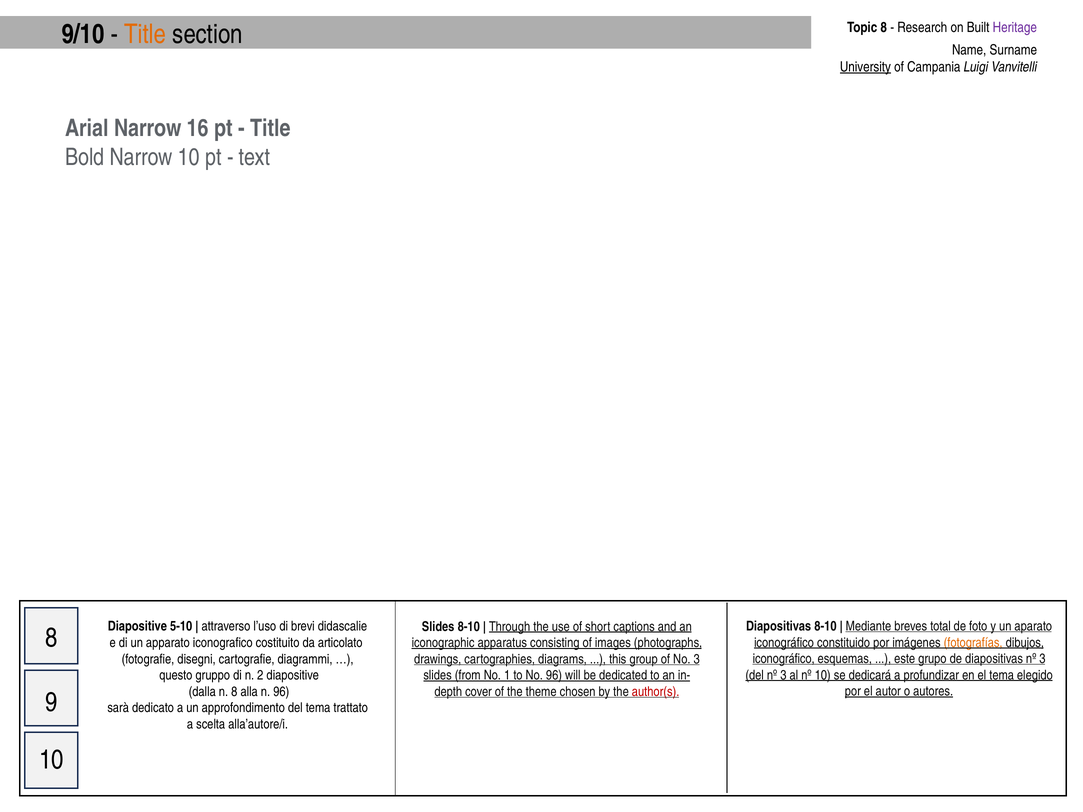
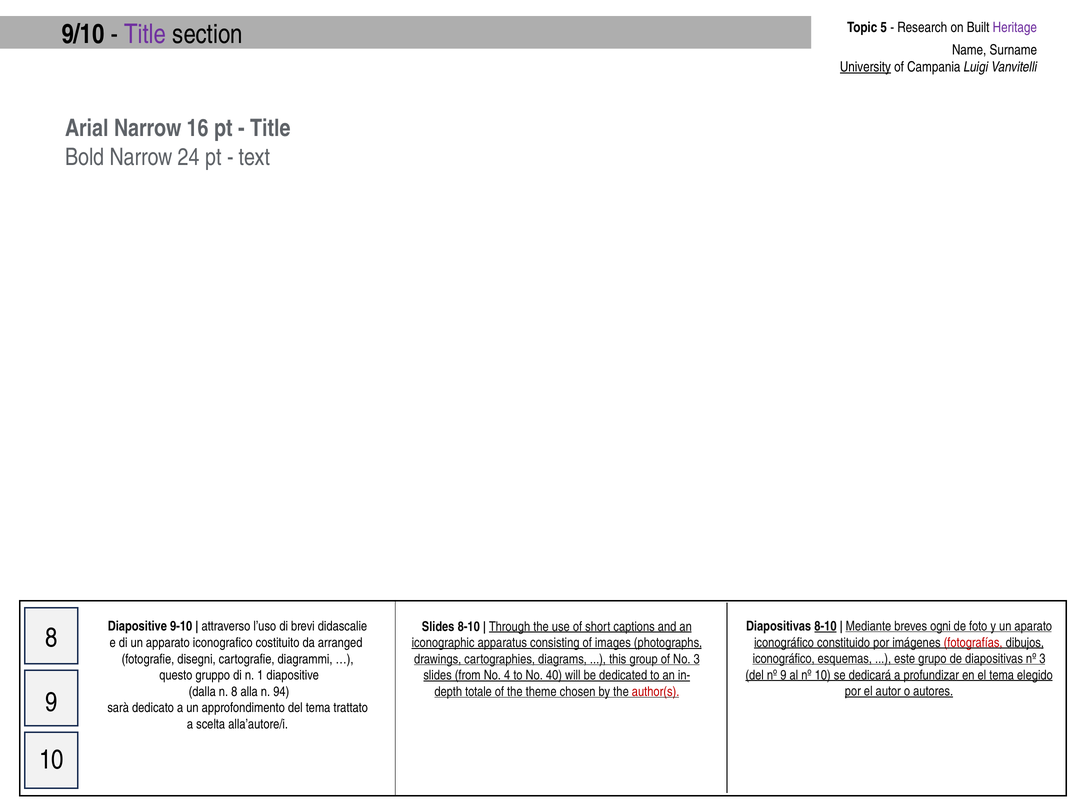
Topic 8: 8 -> 5
Title at (145, 34) colour: orange -> purple
Narrow 10: 10 -> 24
8-10 at (825, 626) underline: none -> present
total: total -> ogni
5-10: 5-10 -> 9-10
fotografías colour: orange -> red
articolato: articolato -> arranged
del nº 3: 3 -> 9
2: 2 -> 1
1: 1 -> 4
No 96: 96 -> 40
n 96: 96 -> 94
cover: cover -> totale
